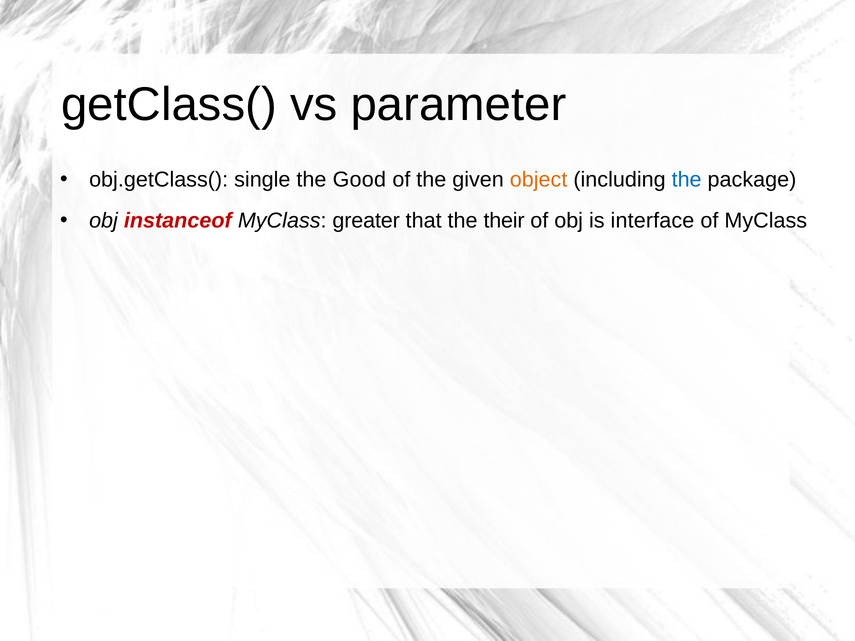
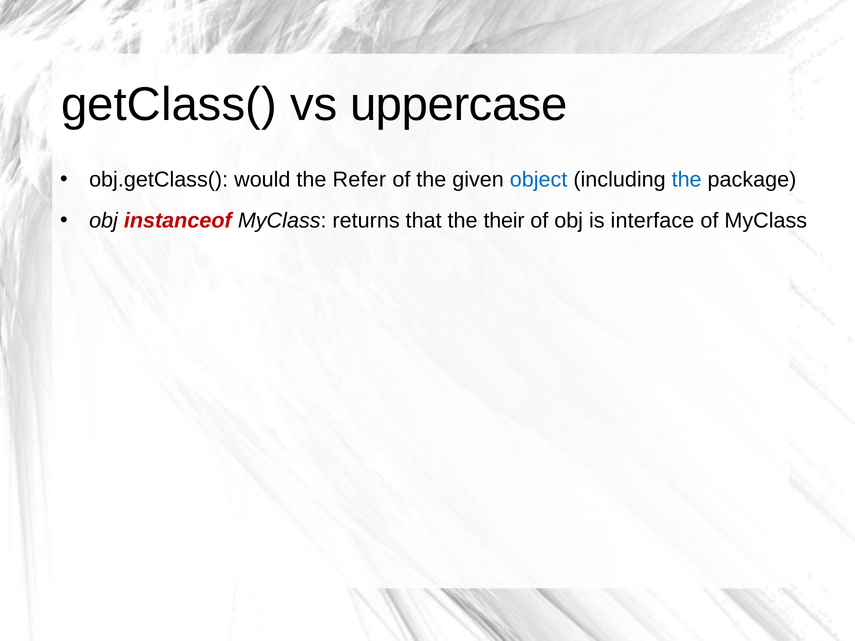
parameter: parameter -> uppercase
single: single -> would
Good: Good -> Refer
object colour: orange -> blue
greater: greater -> returns
